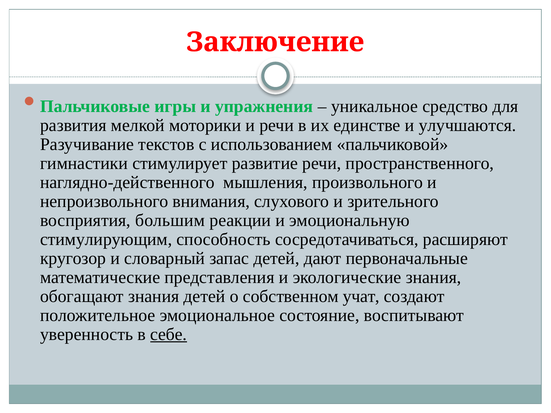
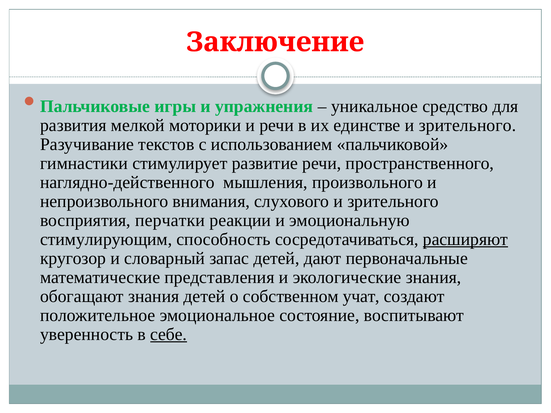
единстве и улучшаются: улучшаются -> зрительного
большим: большим -> перчатки
расширяют underline: none -> present
